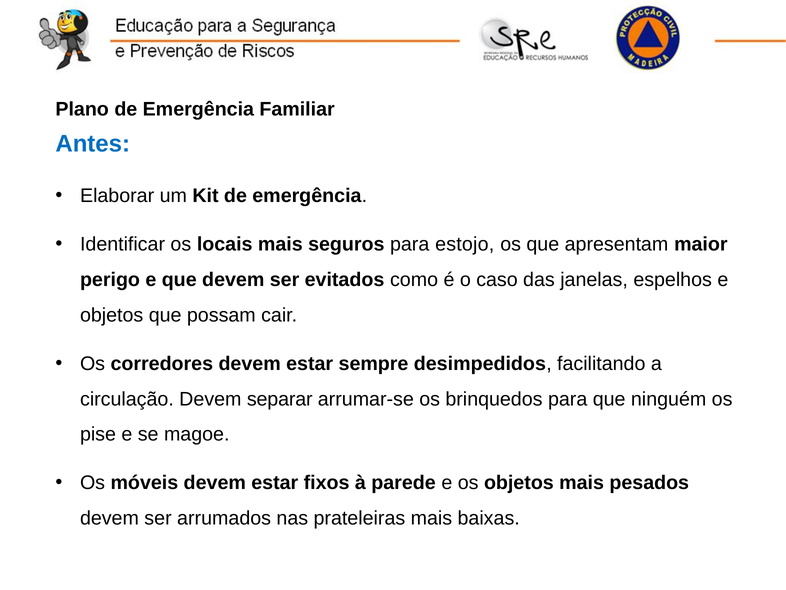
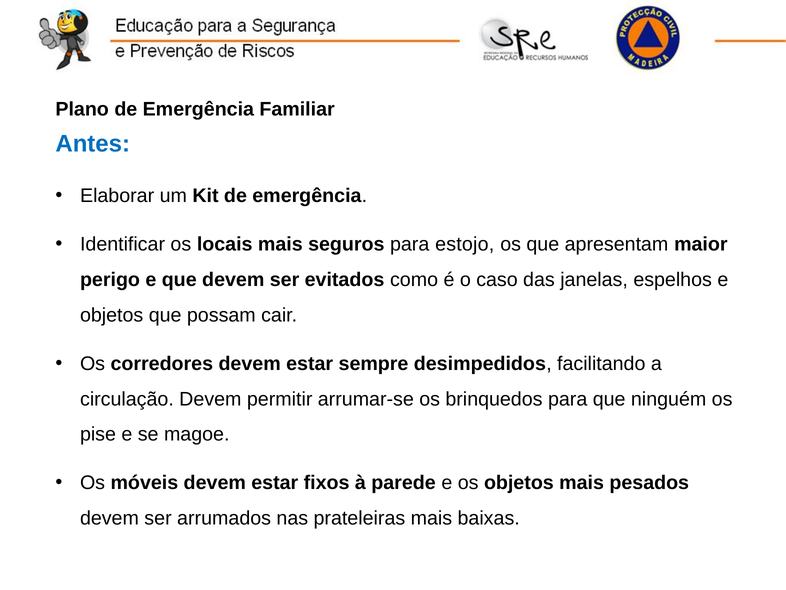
separar: separar -> permitir
